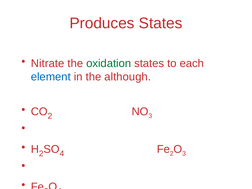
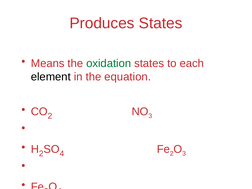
Nitrate: Nitrate -> Means
element colour: blue -> black
although: although -> equation
